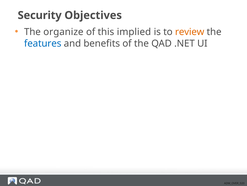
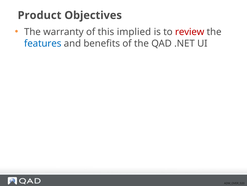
Security: Security -> Product
organize: organize -> warranty
review colour: orange -> red
